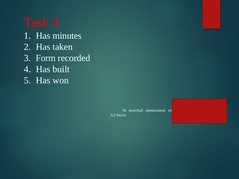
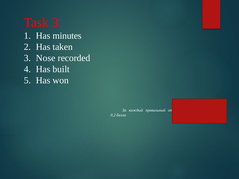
Form: Form -> Nose
